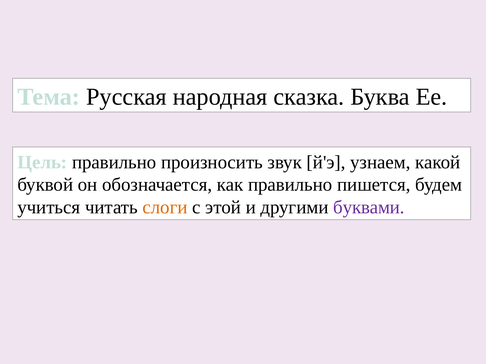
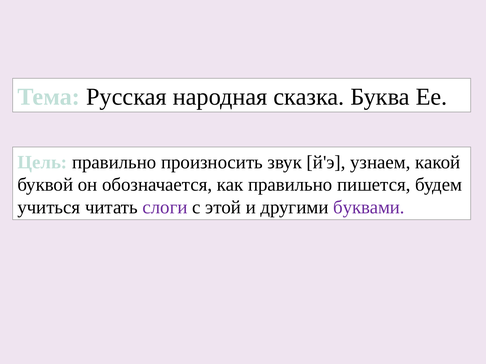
слоги colour: orange -> purple
